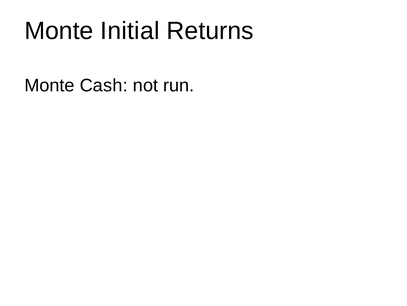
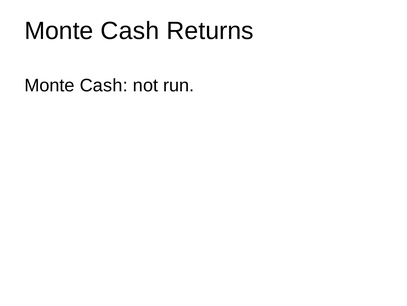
Initial at (130, 31): Initial -> Cash
